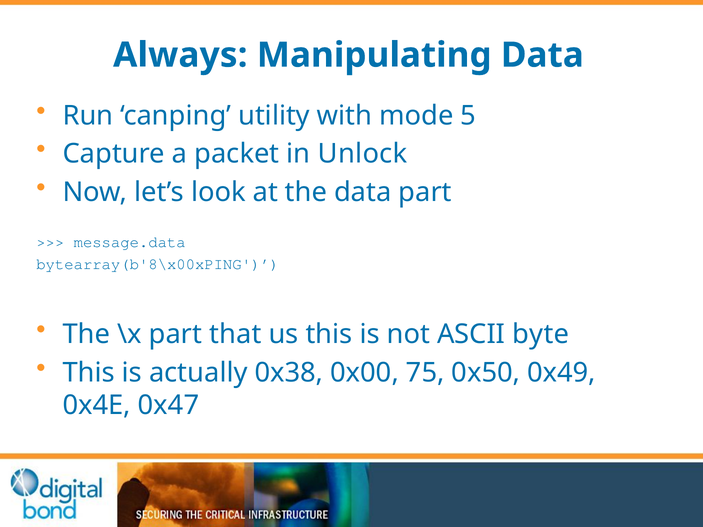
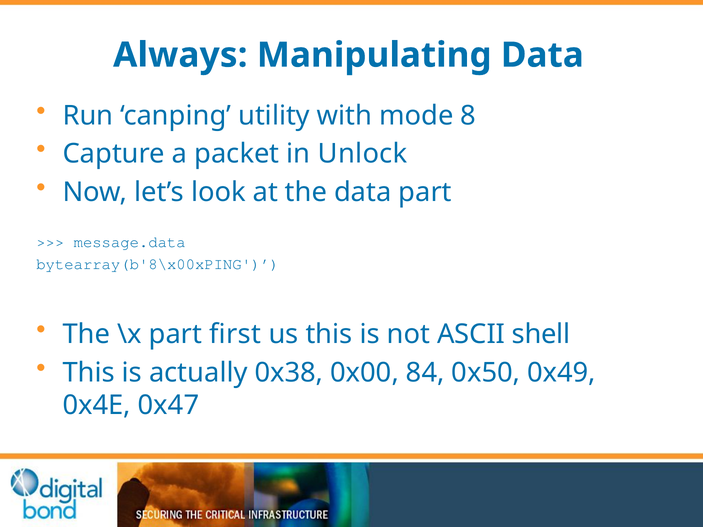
5: 5 -> 8
that: that -> first
byte: byte -> shell
75: 75 -> 84
